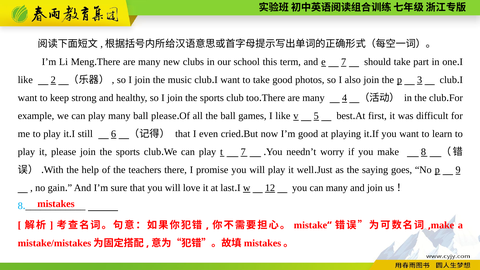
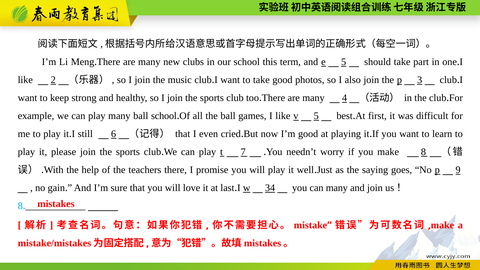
e 7: 7 -> 5
ball please: please -> school
12: 12 -> 34
